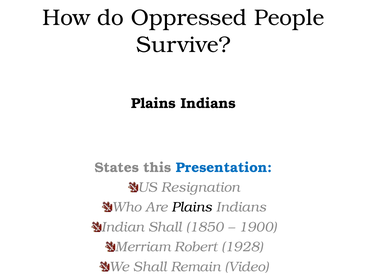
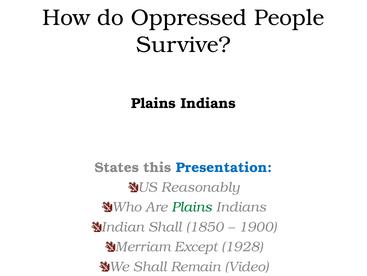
Resignation: Resignation -> Reasonably
Plains at (192, 207) colour: black -> green
Robert: Robert -> Except
